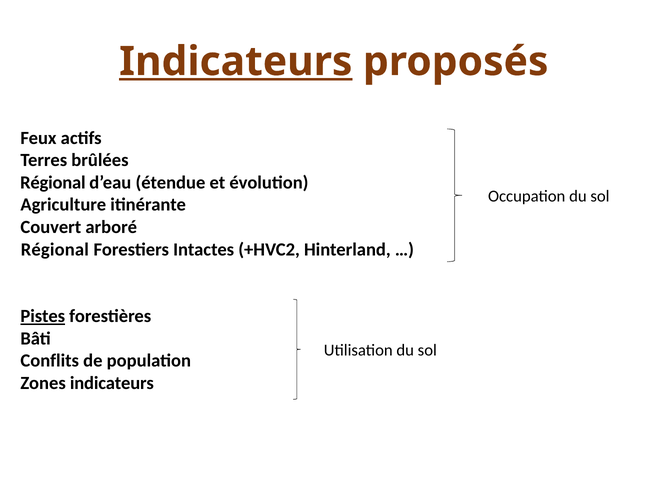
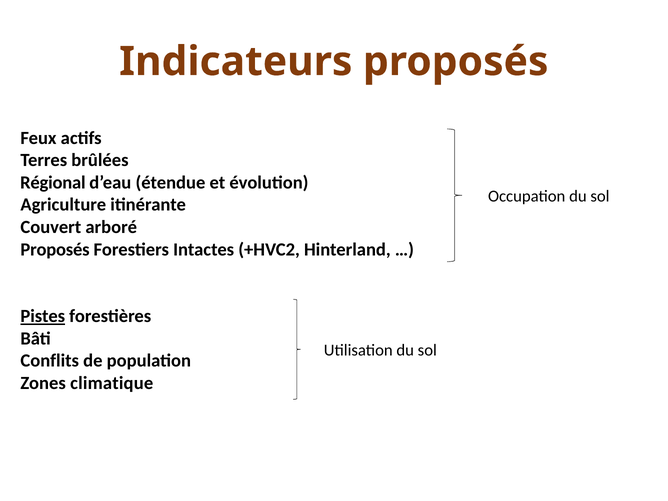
Indicateurs at (236, 62) underline: present -> none
Régional at (55, 249): Régional -> Proposés
Zones indicateurs: indicateurs -> climatique
